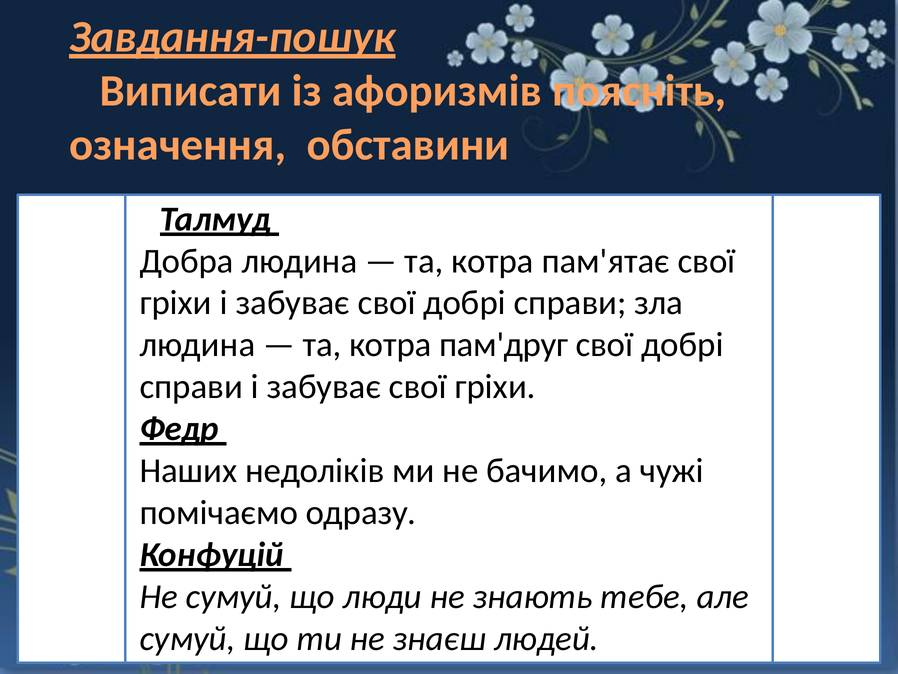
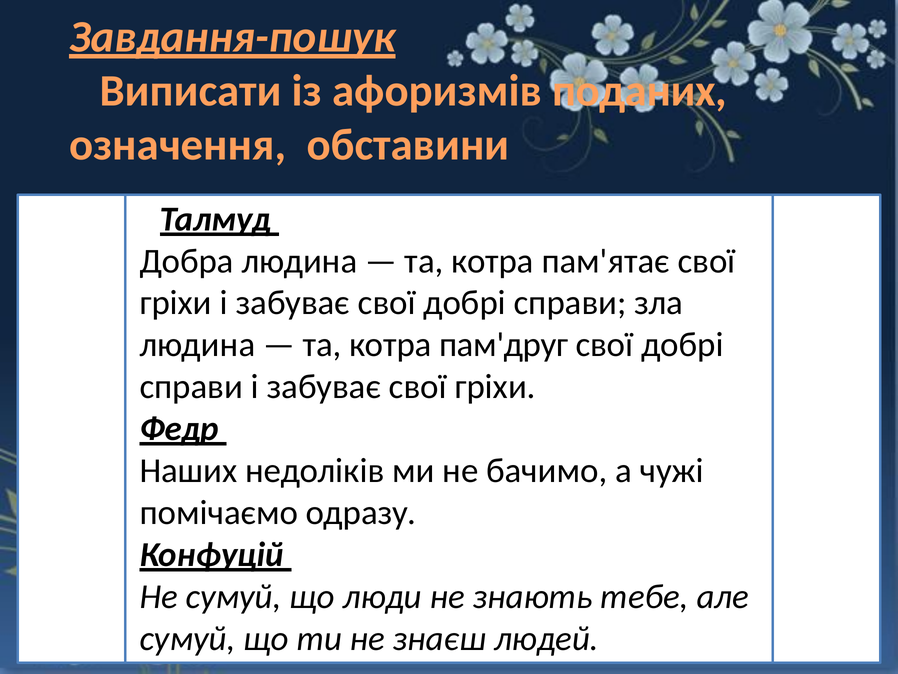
поясніть: поясніть -> поданих
